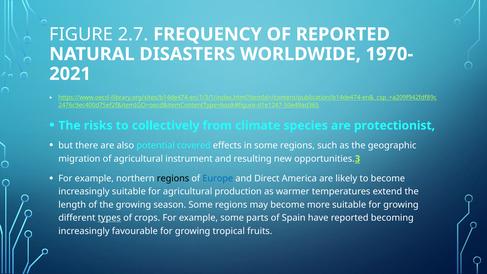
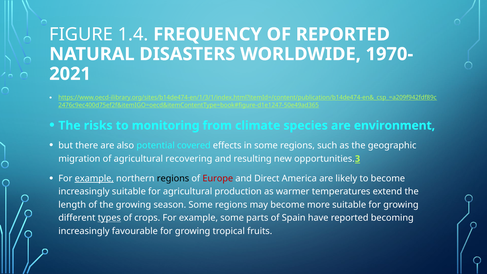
2.7: 2.7 -> 1.4
collectively: collectively -> monitoring
protectionist: protectionist -> environment
instrument: instrument -> recovering
example at (94, 178) underline: none -> present
Europe colour: blue -> red
